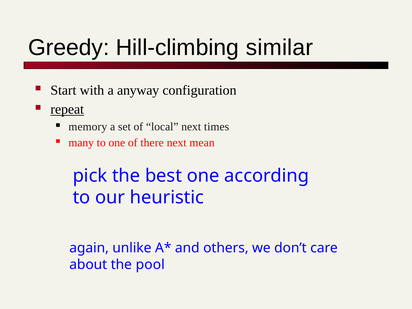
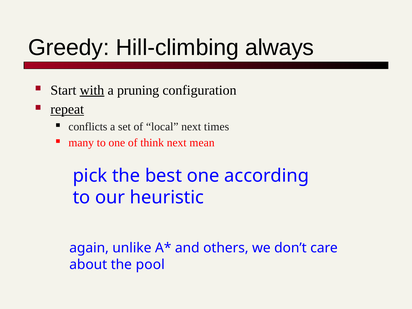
similar: similar -> always
with underline: none -> present
anyway: anyway -> pruning
memory: memory -> conflicts
there: there -> think
